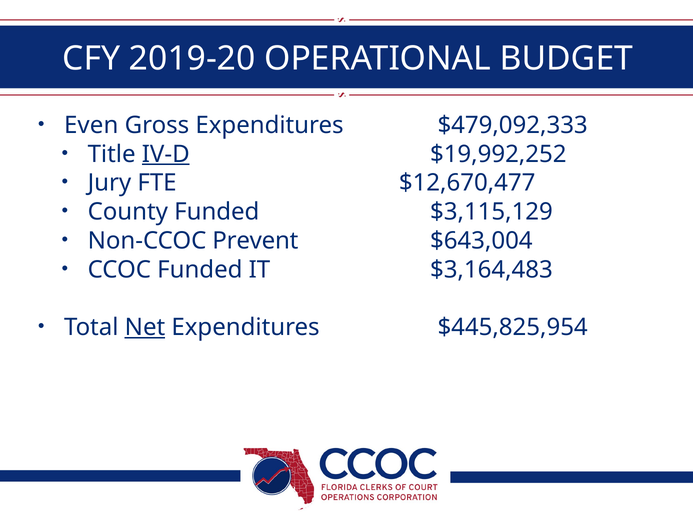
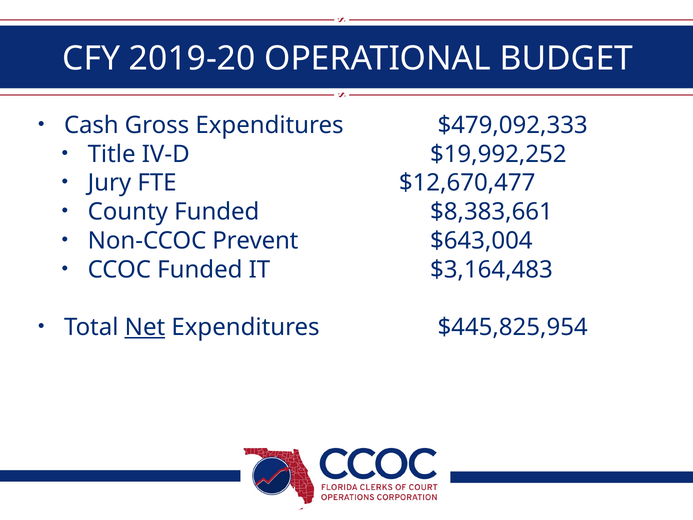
Even: Even -> Cash
IV-D underline: present -> none
$3,115,129: $3,115,129 -> $8,383,661
